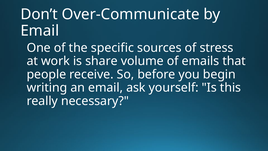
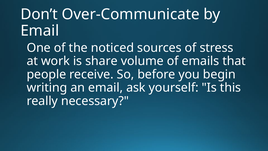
specific: specific -> noticed
